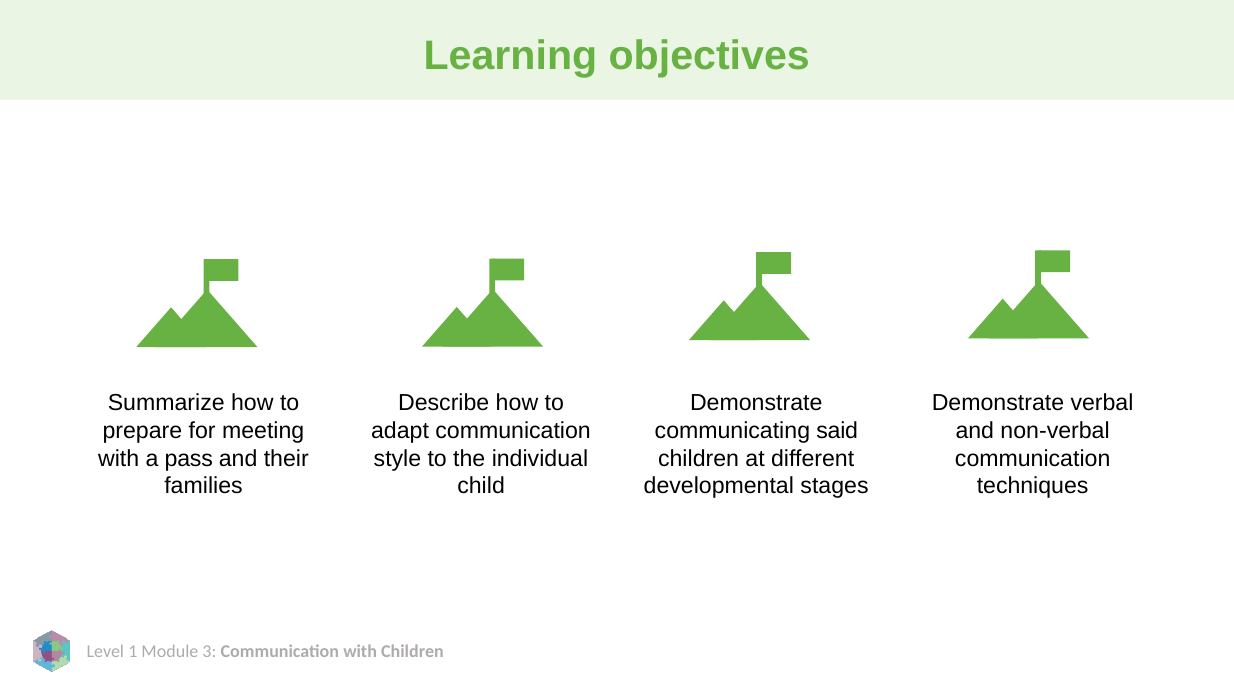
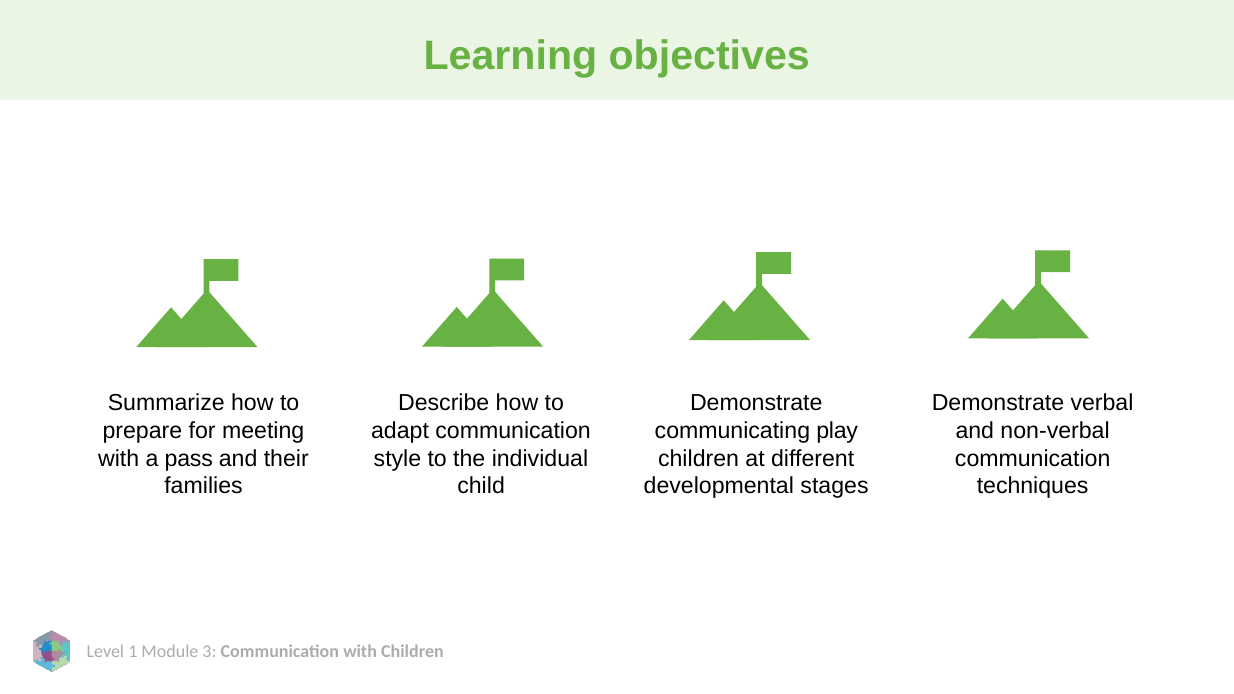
said: said -> play
